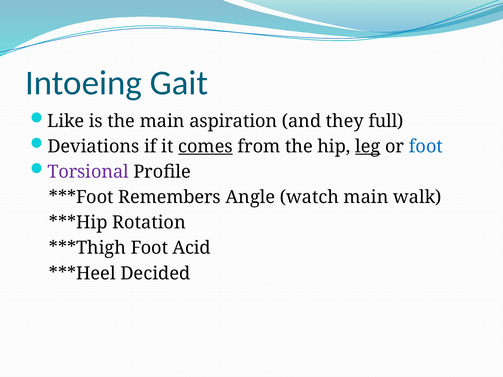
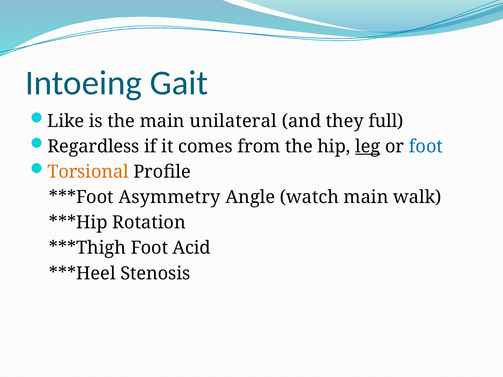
aspiration: aspiration -> unilateral
Deviations: Deviations -> Regardless
comes underline: present -> none
Torsional colour: purple -> orange
Remembers: Remembers -> Asymmetry
Decided: Decided -> Stenosis
